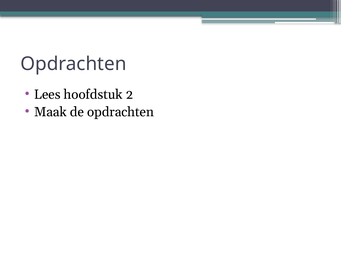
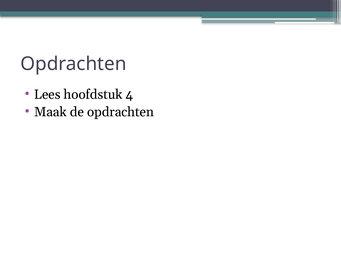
2: 2 -> 4
